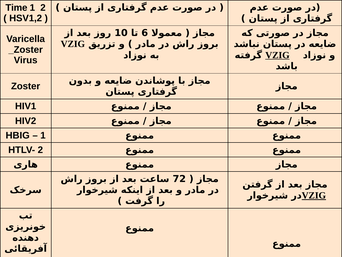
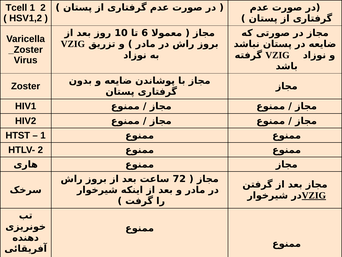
Time: Time -> Tcell
VZIG at (277, 55) underline: present -> none
HBIG: HBIG -> HTST
